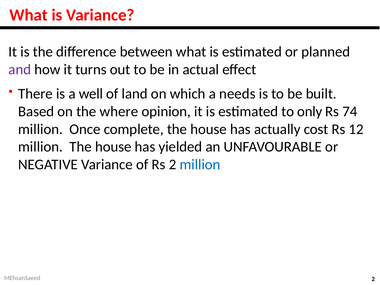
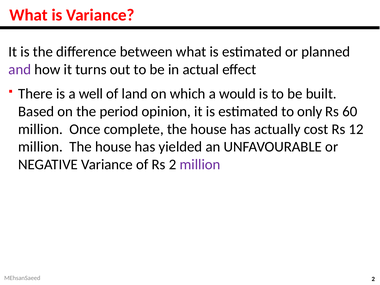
needs: needs -> would
where: where -> period
74: 74 -> 60
million at (200, 165) colour: blue -> purple
